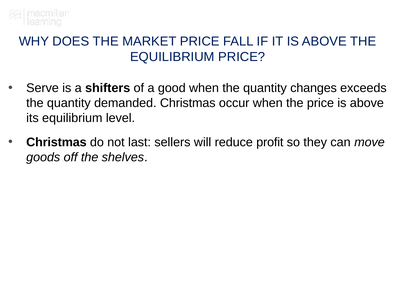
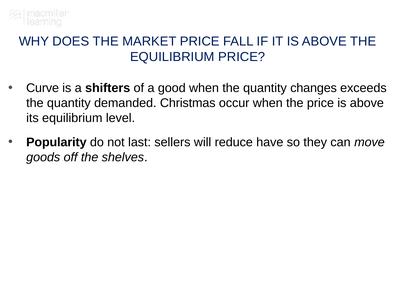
Serve: Serve -> Curve
Christmas at (56, 142): Christmas -> Popularity
profit: profit -> have
